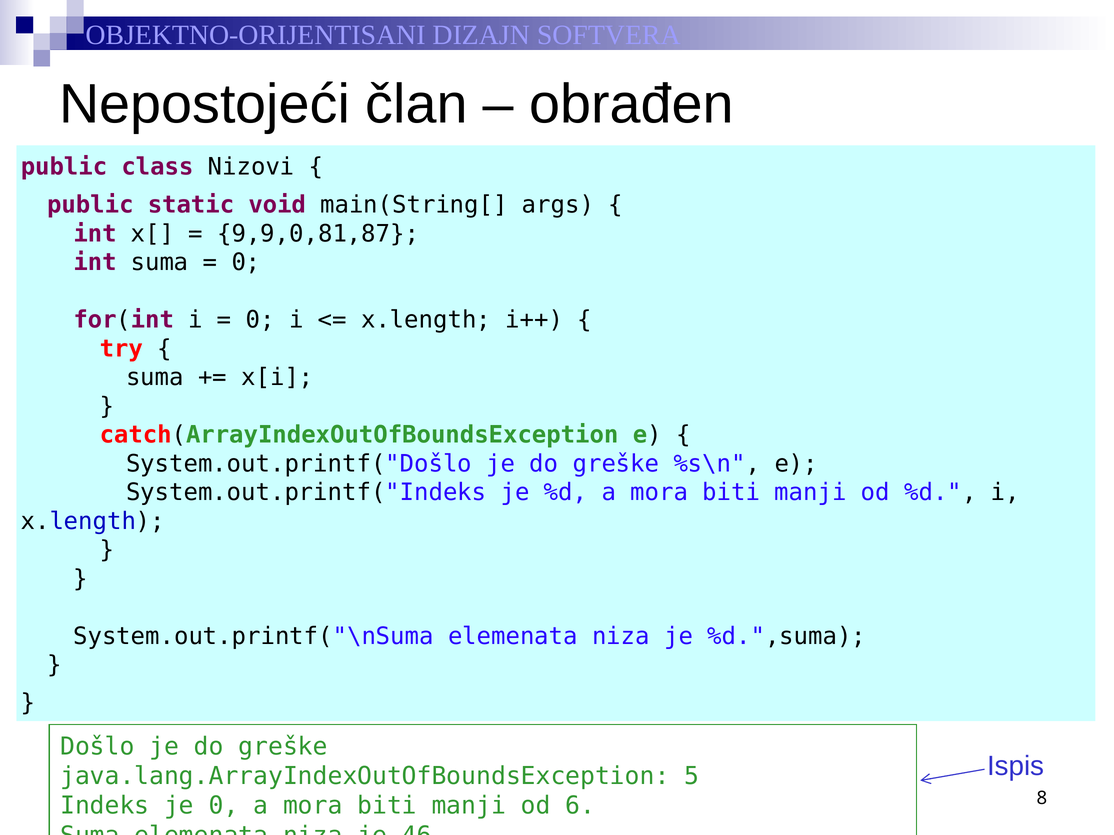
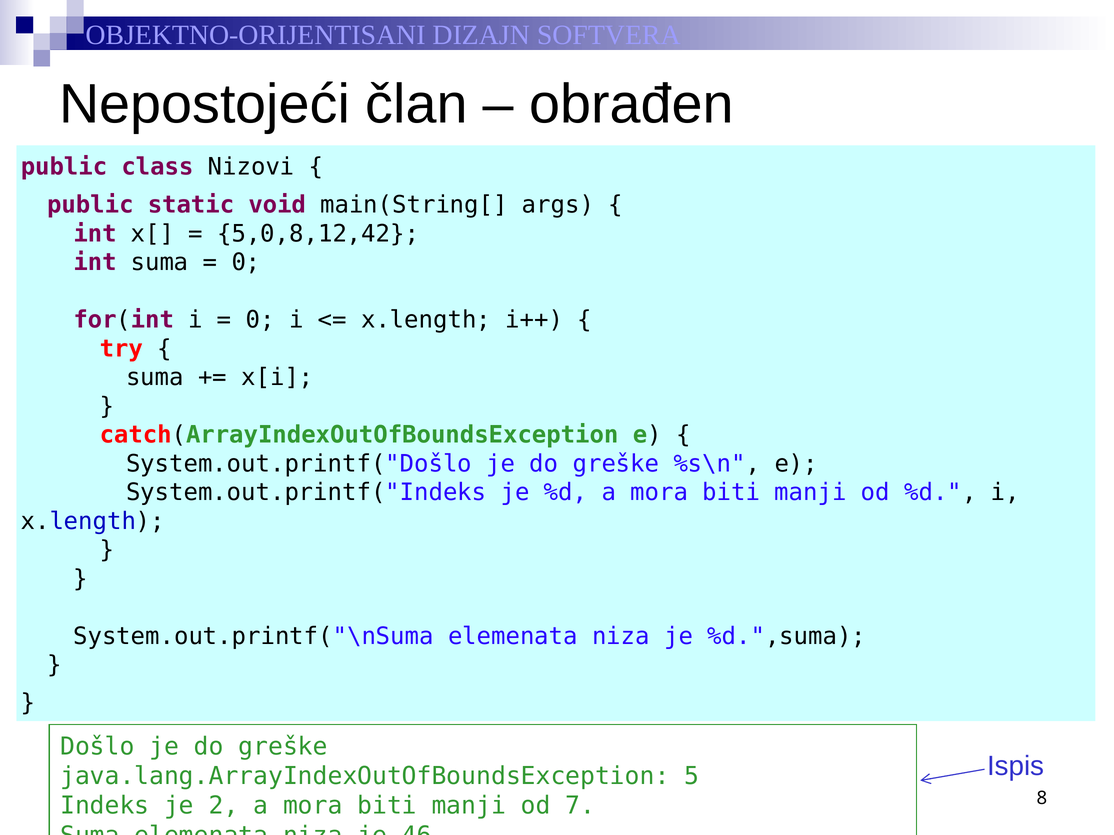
9,9,0,81,87: 9,9,0,81,87 -> 5,0,8,12,42
je 0: 0 -> 2
6: 6 -> 7
